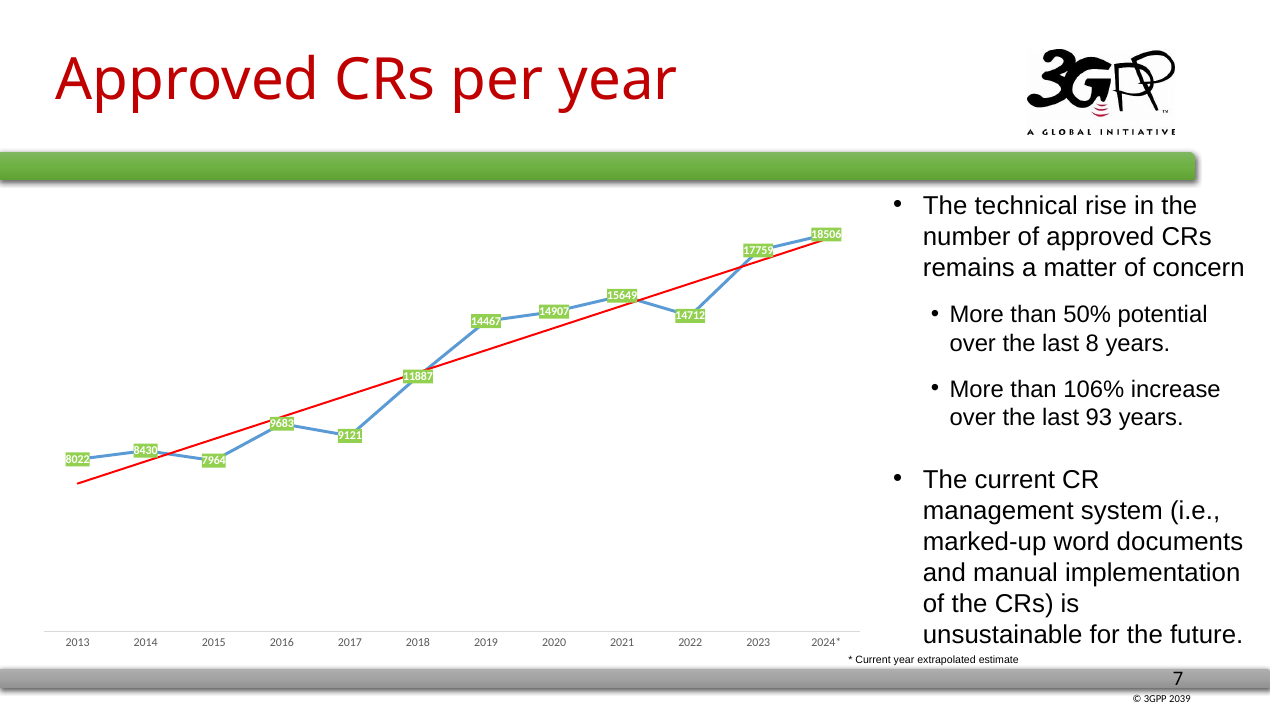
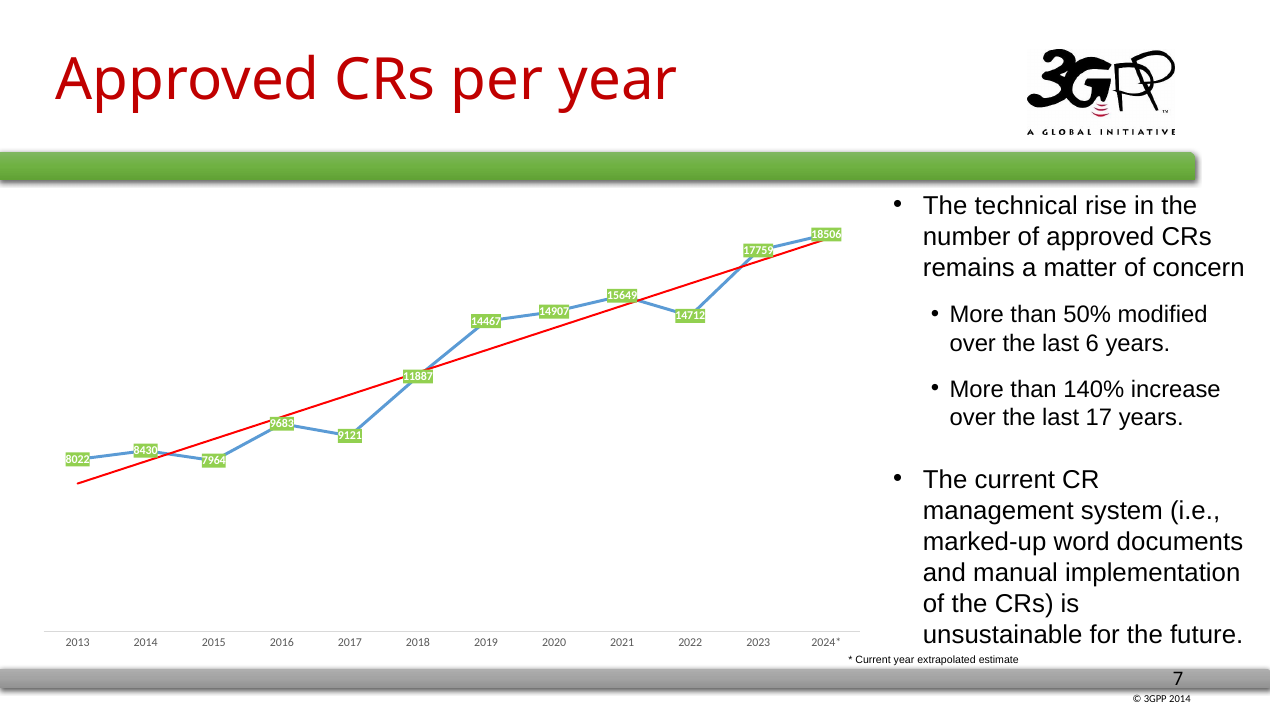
potential: potential -> modified
8: 8 -> 6
106%: 106% -> 140%
93: 93 -> 17
2039 at (1180, 698): 2039 -> 2014
